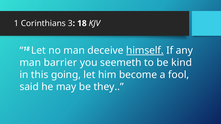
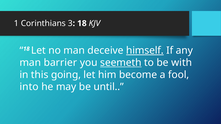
seemeth underline: none -> present
kind: kind -> with
said: said -> into
they: they -> until
